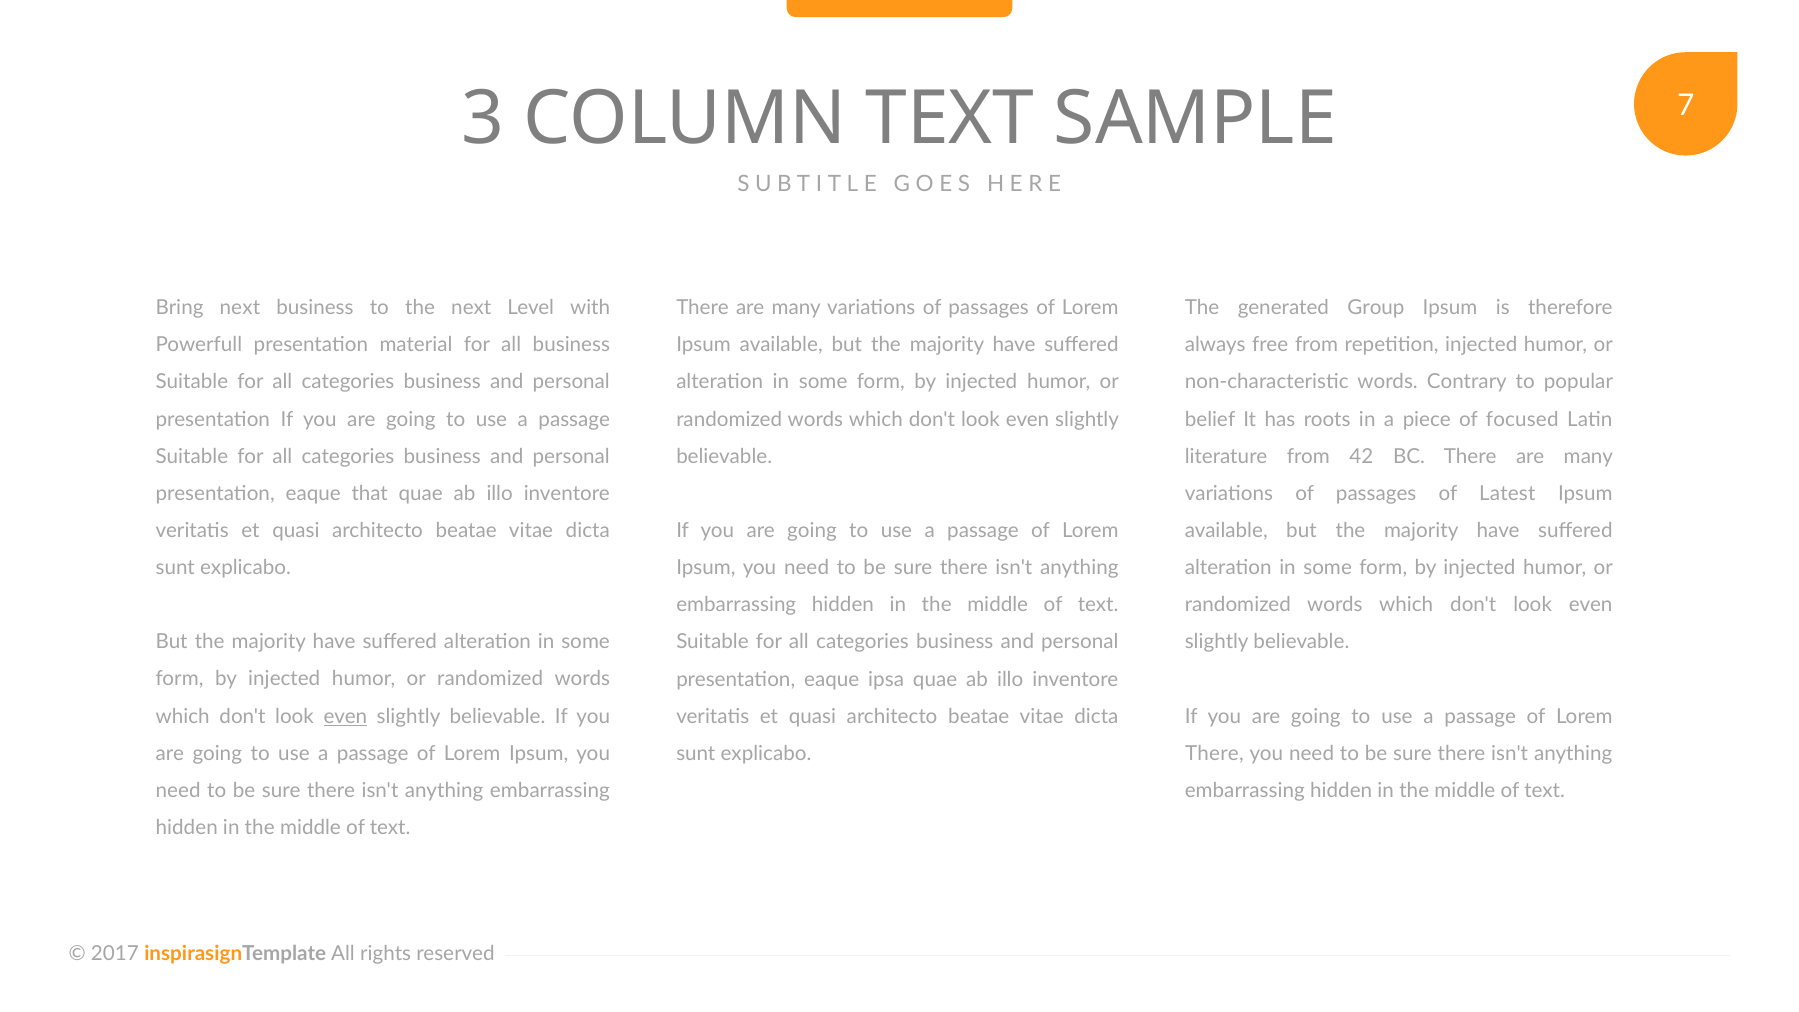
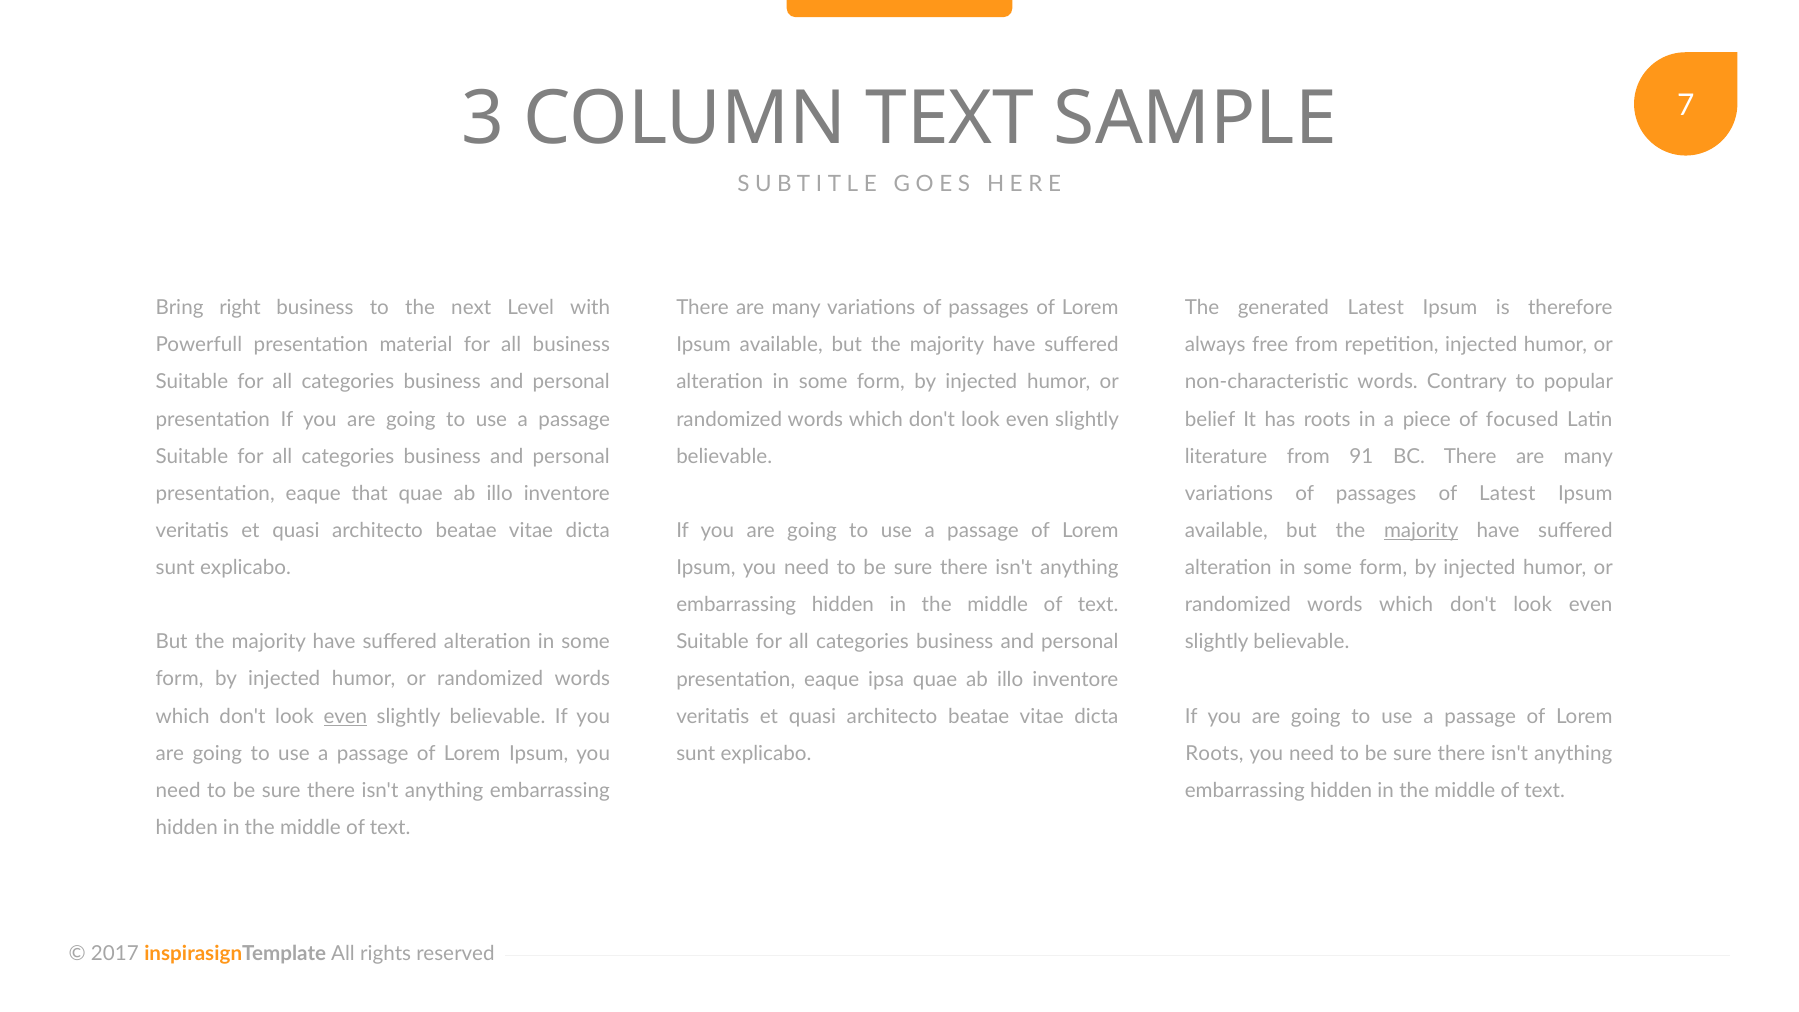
Bring next: next -> right
generated Group: Group -> Latest
42: 42 -> 91
majority at (1421, 531) underline: none -> present
There at (1214, 753): There -> Roots
